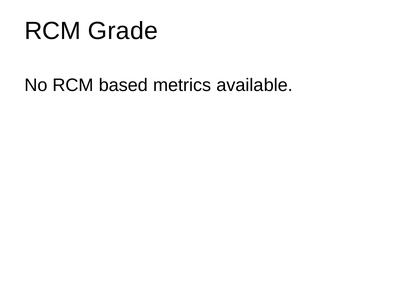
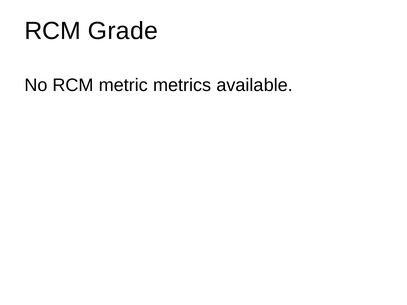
based: based -> metric
